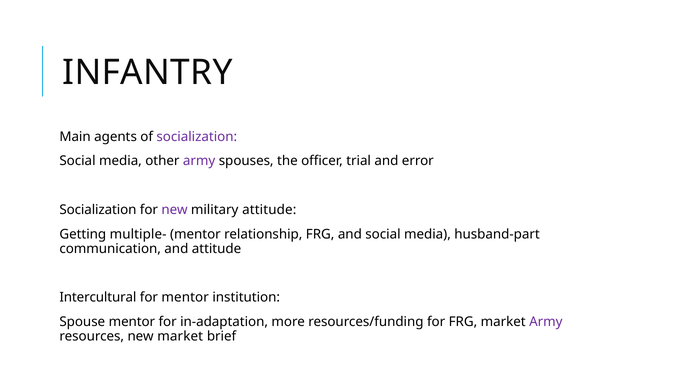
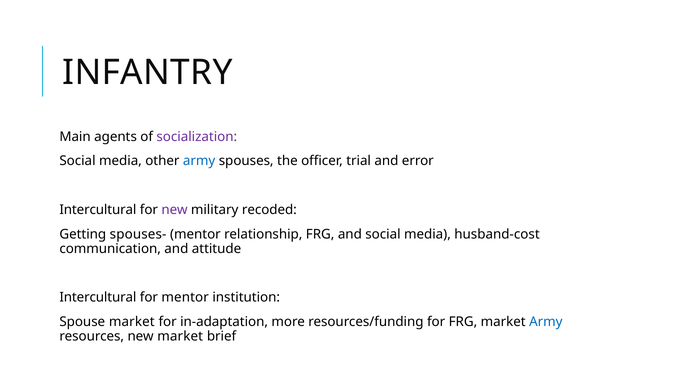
army at (199, 161) colour: purple -> blue
Socialization at (98, 210): Socialization -> Intercultural
military attitude: attitude -> recoded
multiple-: multiple- -> spouses-
husband-part: husband-part -> husband-cost
Spouse mentor: mentor -> market
Army at (546, 321) colour: purple -> blue
